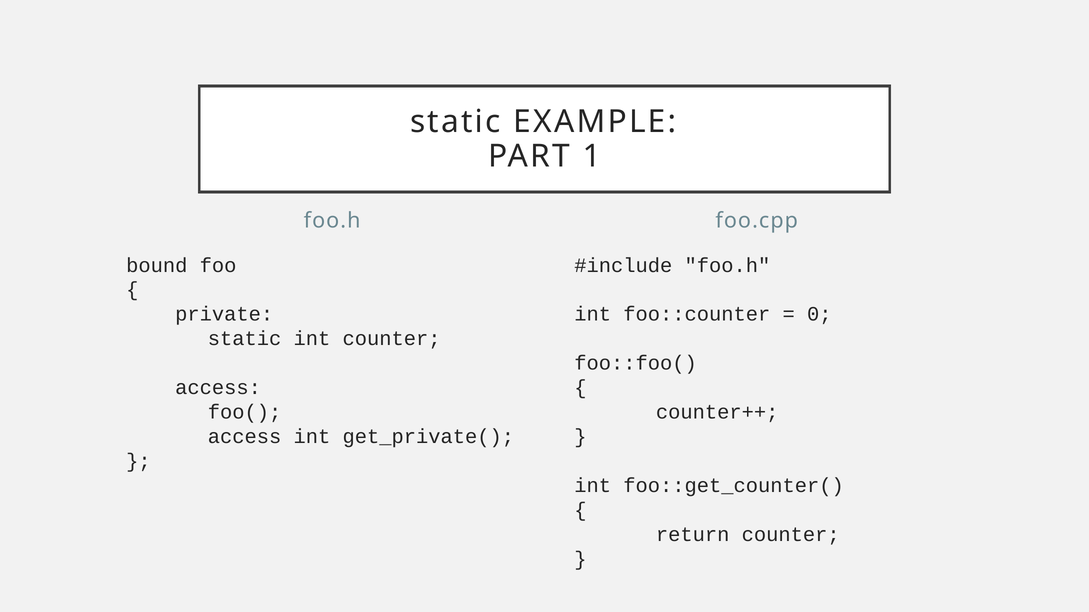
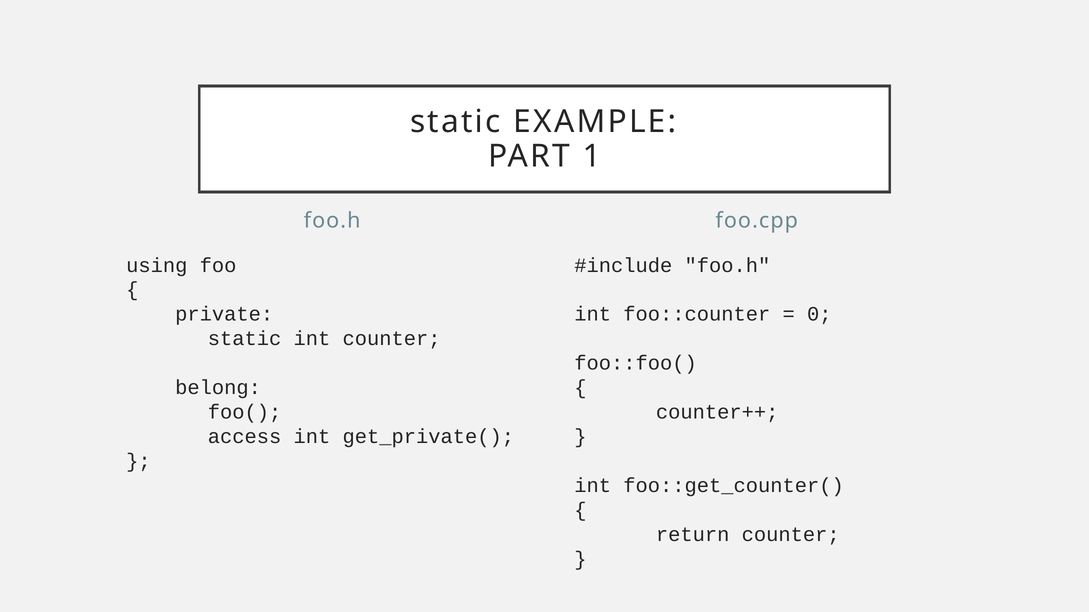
bound: bound -> using
access at (218, 388): access -> belong
